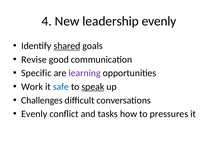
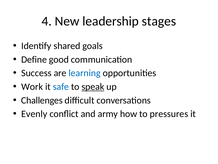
leadership evenly: evenly -> stages
shared underline: present -> none
Revise: Revise -> Define
Specific: Specific -> Success
learning colour: purple -> blue
tasks: tasks -> army
